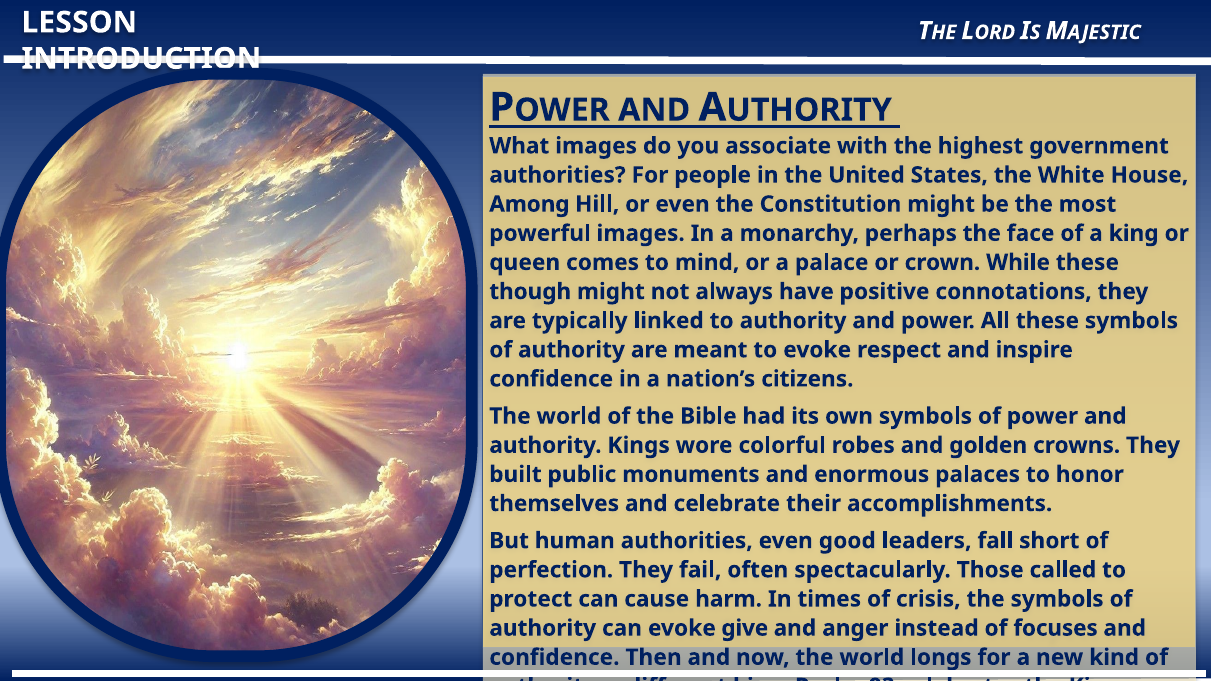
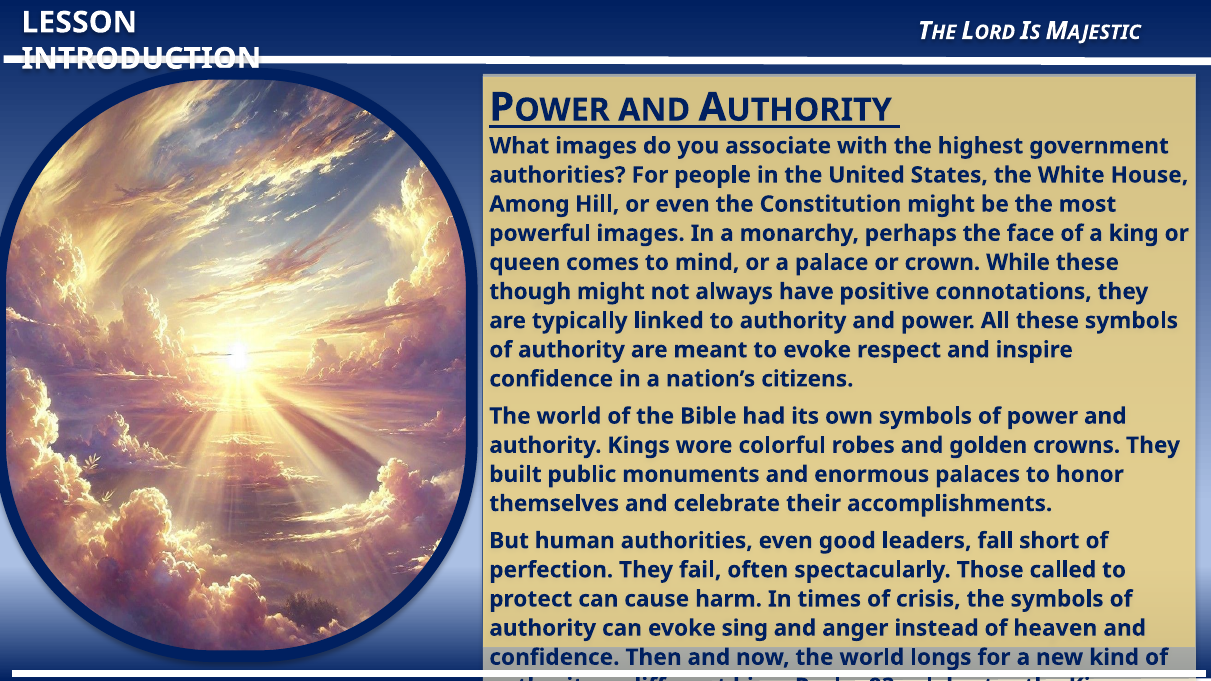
give: give -> sing
focuses: focuses -> heaven
